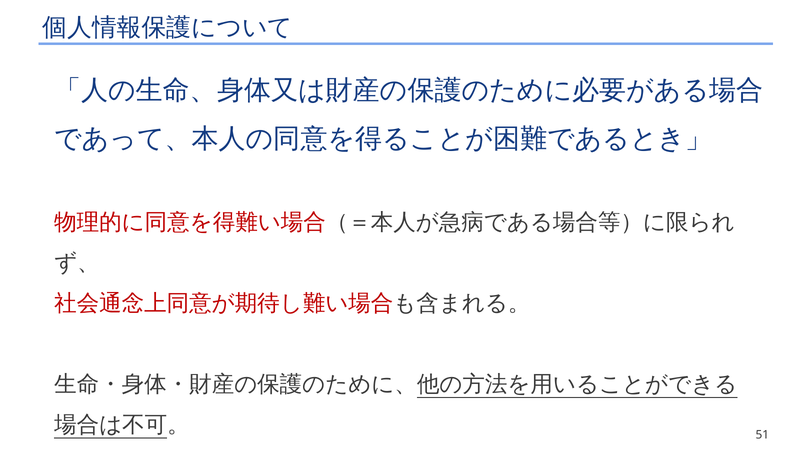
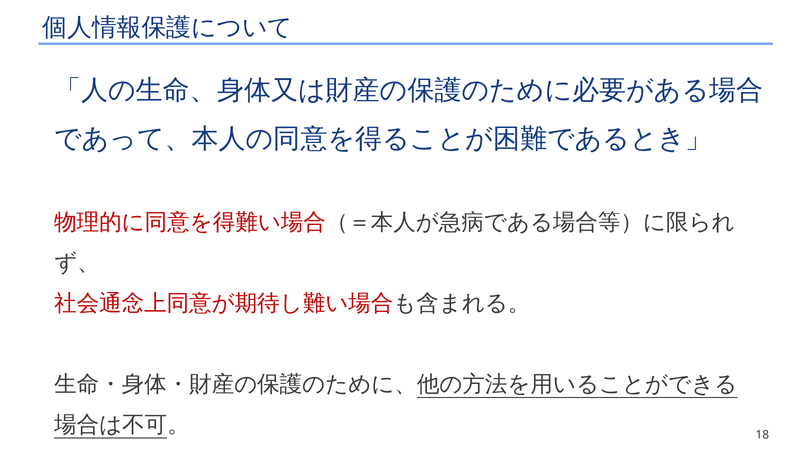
51: 51 -> 18
